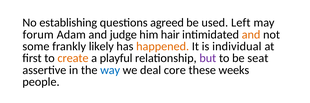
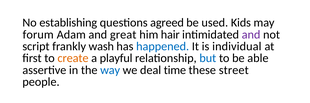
Left: Left -> Kids
judge: judge -> great
and at (251, 35) colour: orange -> purple
some: some -> script
likely: likely -> wash
happened colour: orange -> blue
but colour: purple -> blue
seat: seat -> able
core: core -> time
weeks: weeks -> street
